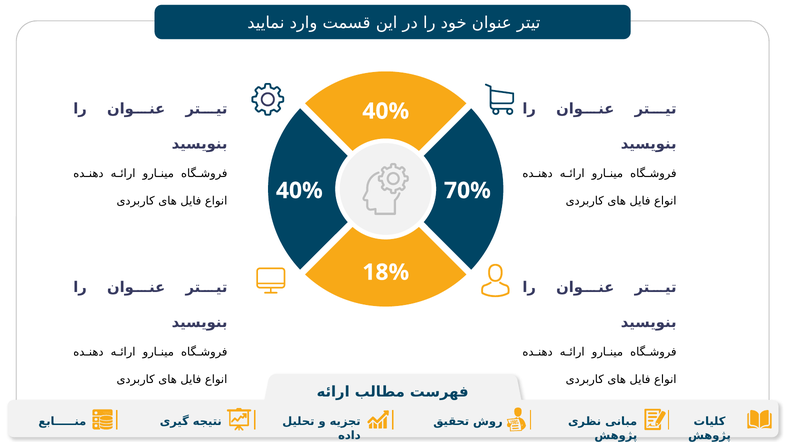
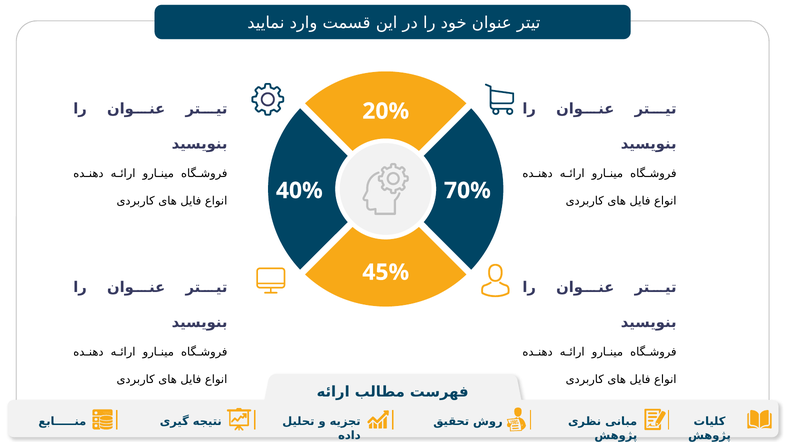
40% at (386, 111): 40% -> 20%
18%: 18% -> 45%
